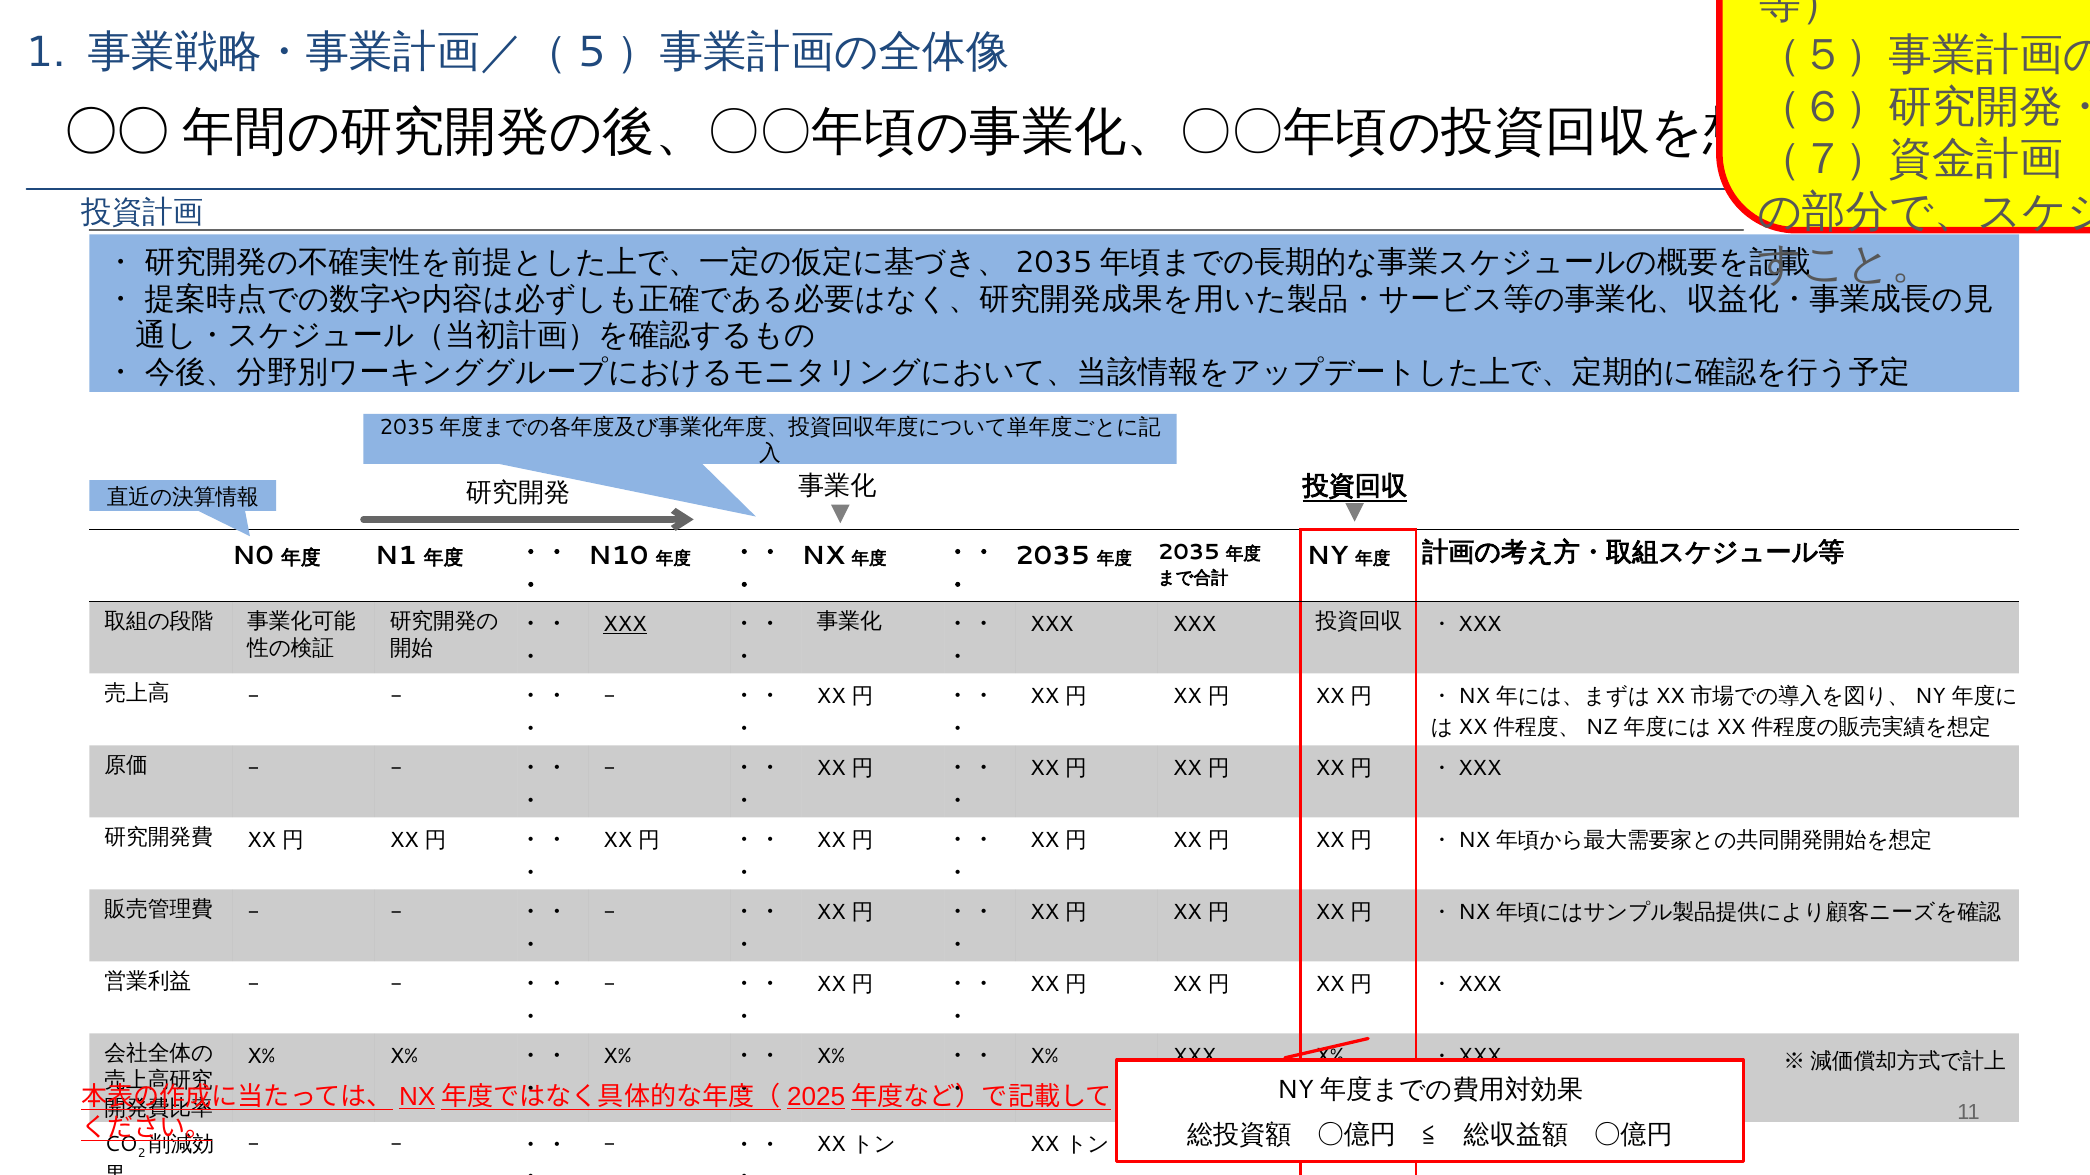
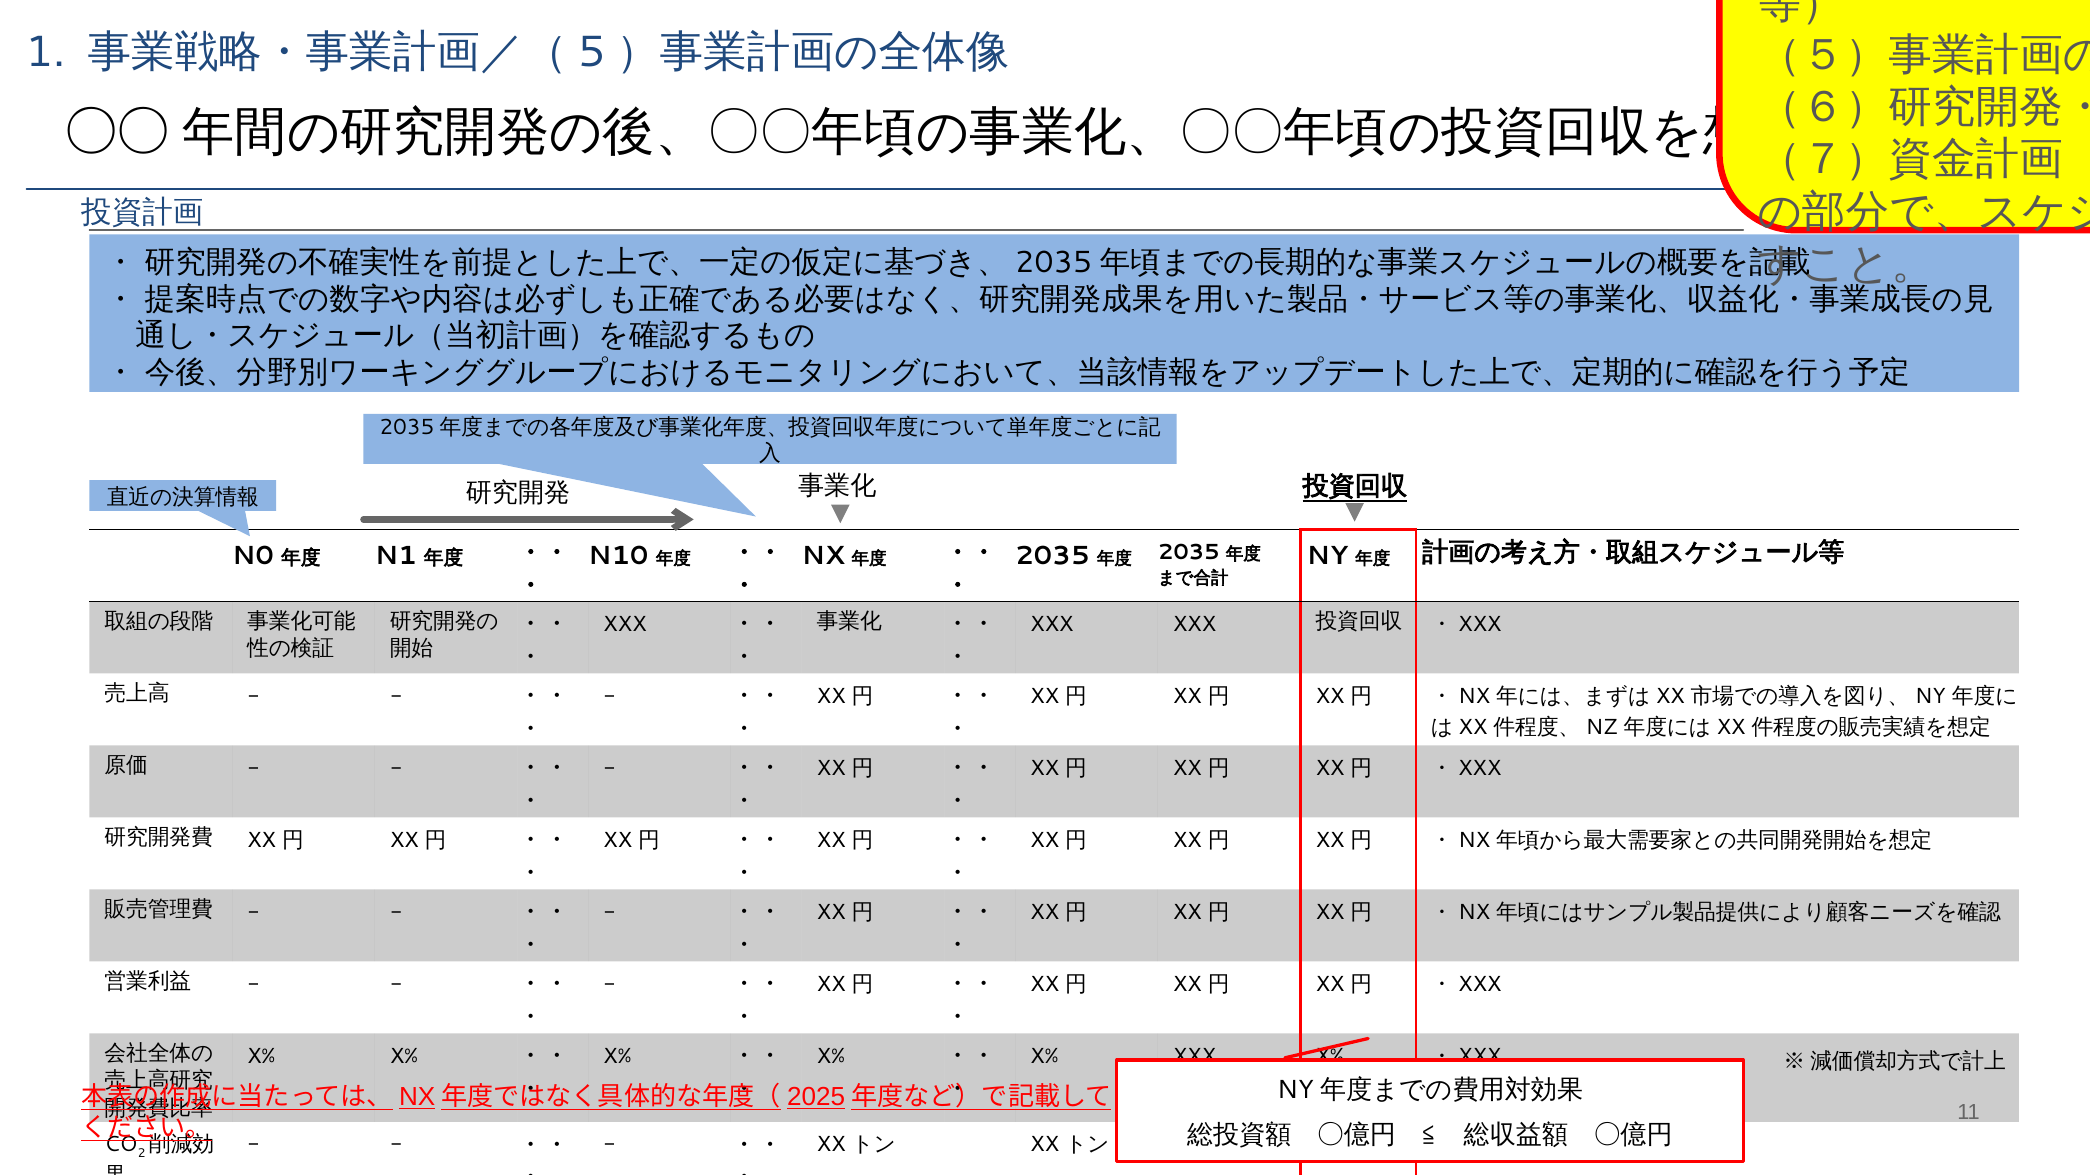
XXX at (625, 624) underline: present -> none
